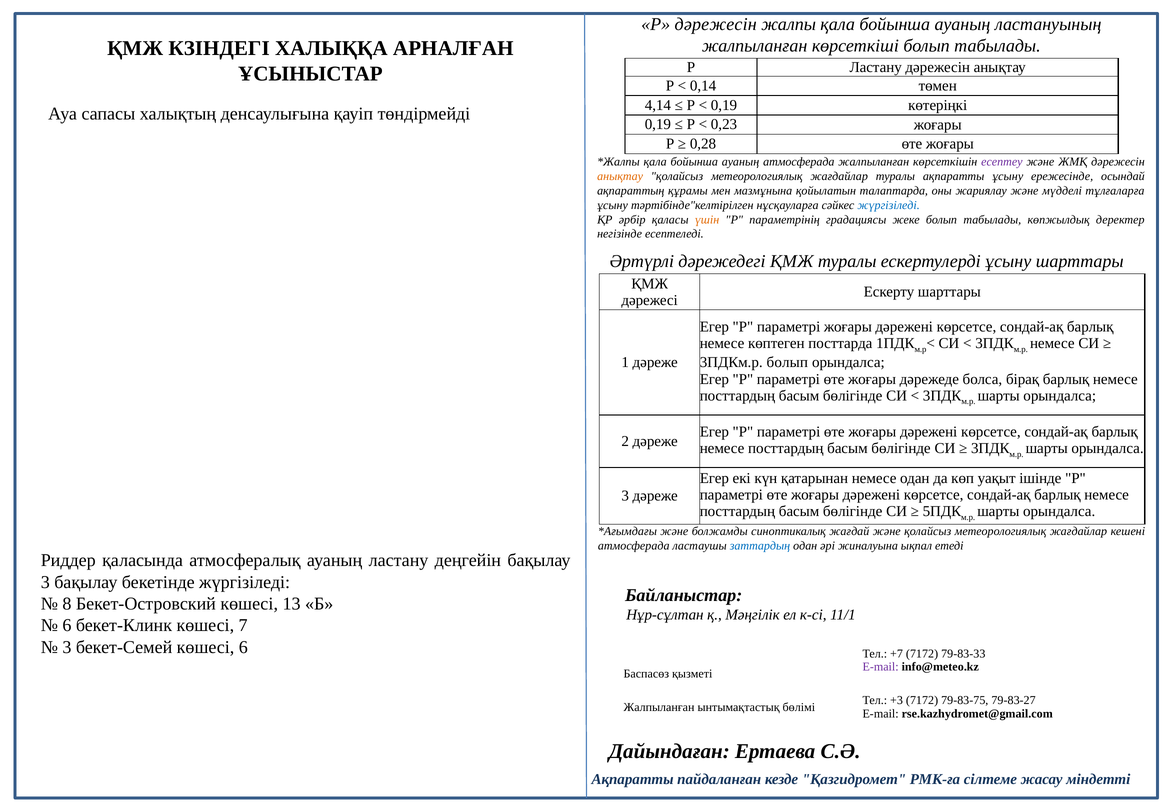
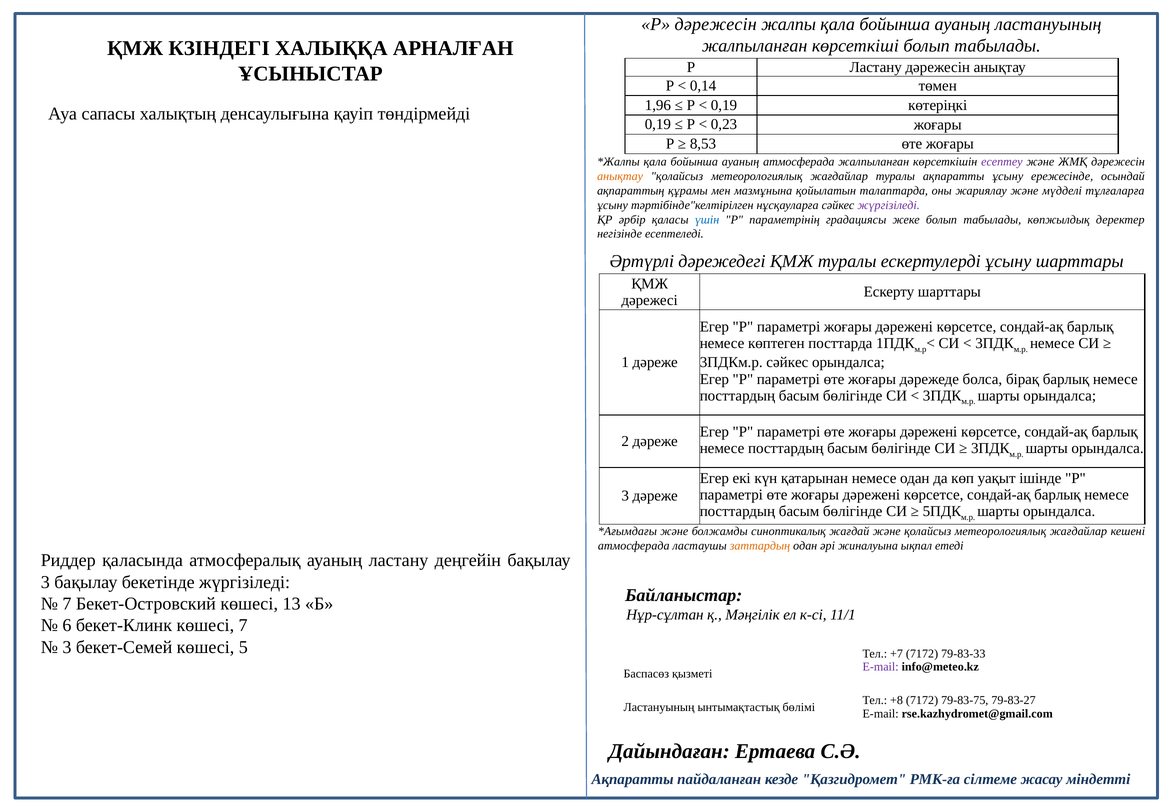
4,14: 4,14 -> 1,96
0,28: 0,28 -> 8,53
жүргізіледі at (889, 205) colour: blue -> purple
үшін colour: orange -> blue
3ПДКм.р болып: болып -> сәйкес
заттардың colour: blue -> orange
8 at (67, 604): 8 -> 7
көшесі 6: 6 -> 5
+3: +3 -> +8
Жалпыланған at (659, 707): Жалпыланған -> Ластануының
